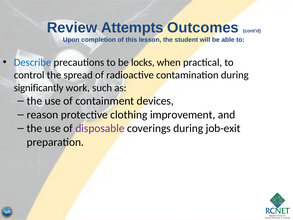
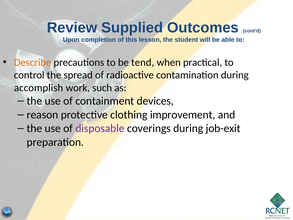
Attempts: Attempts -> Supplied
Describe colour: blue -> orange
locks: locks -> tend
significantly: significantly -> accomplish
